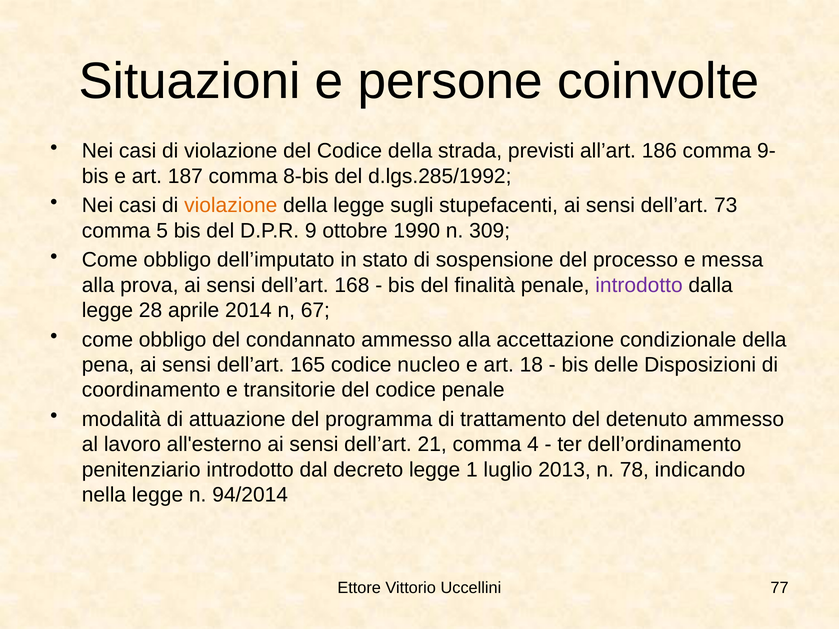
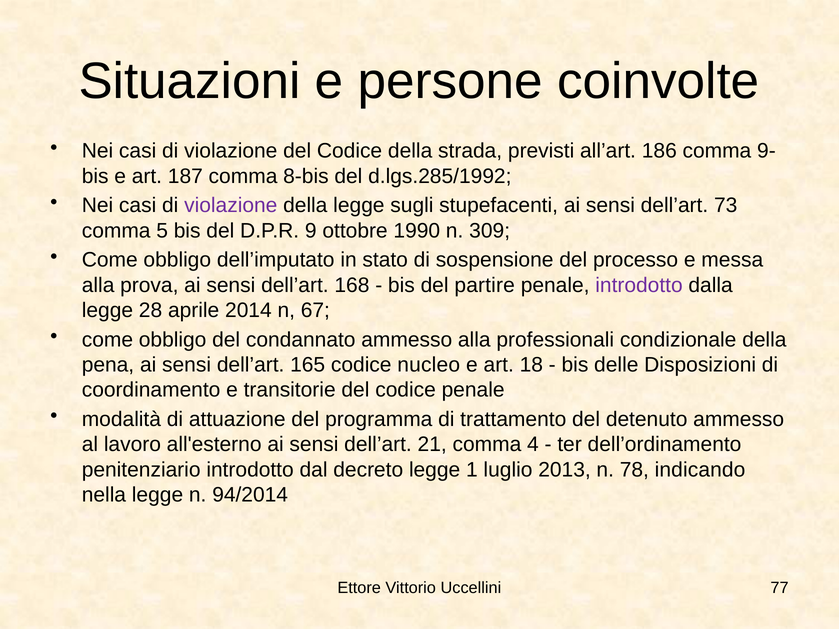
violazione at (231, 206) colour: orange -> purple
finalità: finalità -> partire
accettazione: accettazione -> professionali
